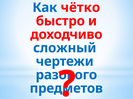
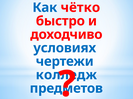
сложный: сложный -> условиях
pазового: pазового -> колледж
